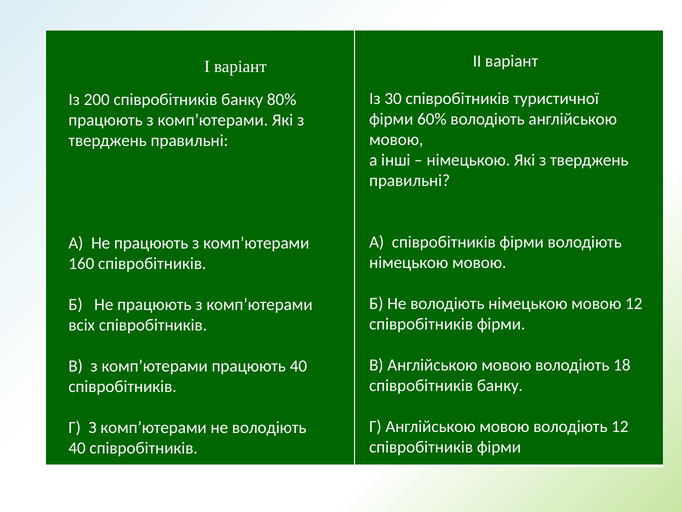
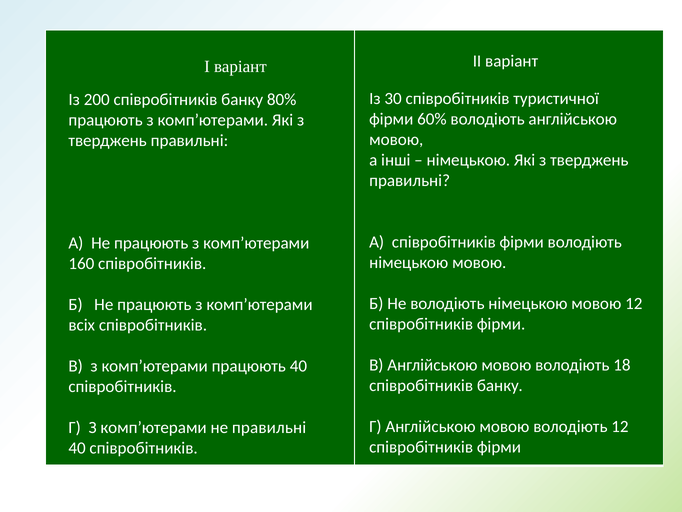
комп’ютерами не володіють: володіють -> правильні
